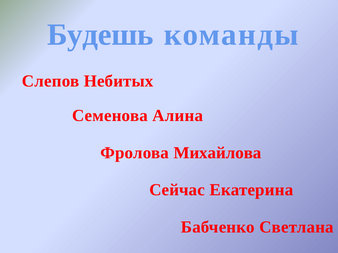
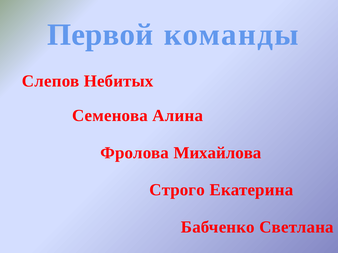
Будешь: Будешь -> Первой
Сейчас: Сейчас -> Строго
